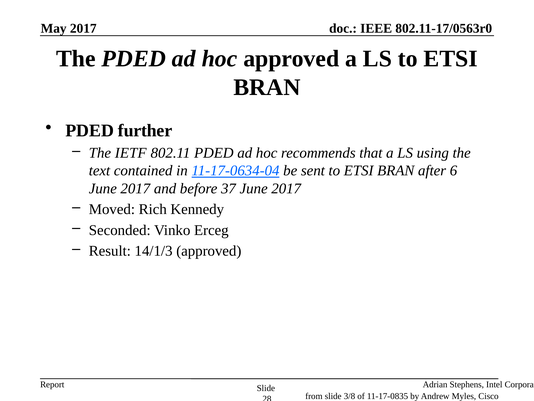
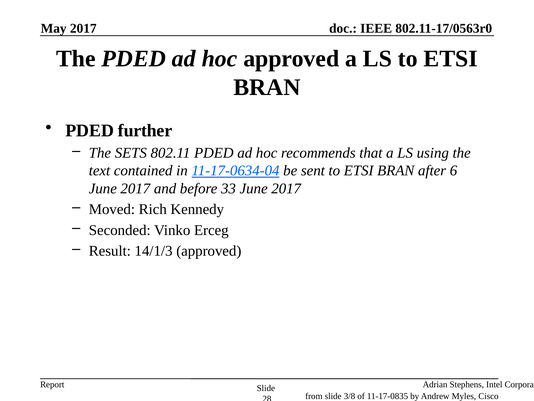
IETF: IETF -> SETS
37: 37 -> 33
